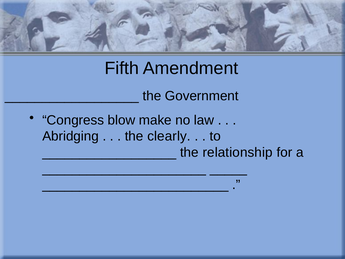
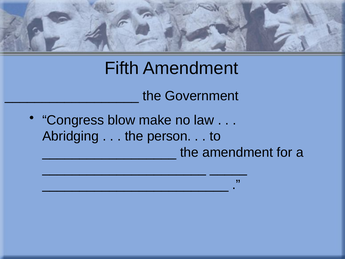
clearly: clearly -> person
the relationship: relationship -> amendment
